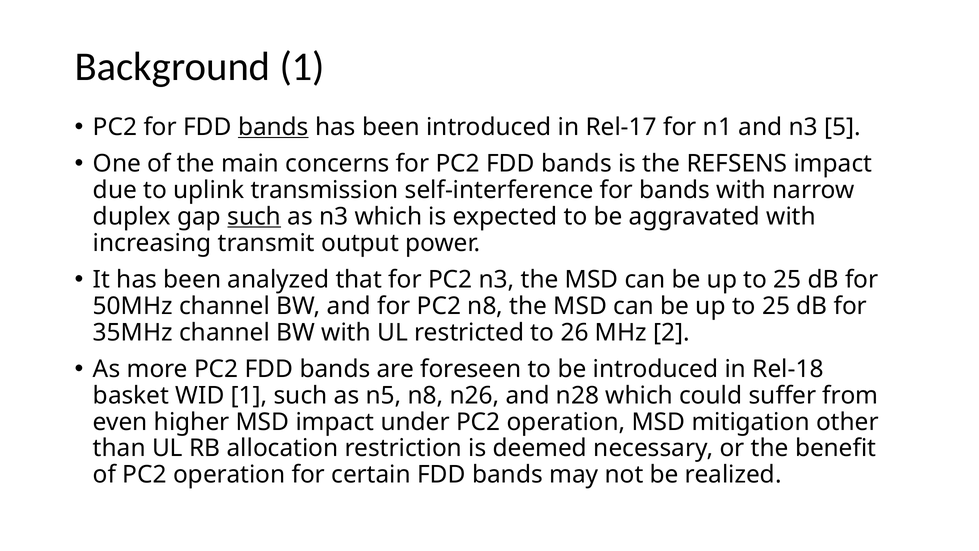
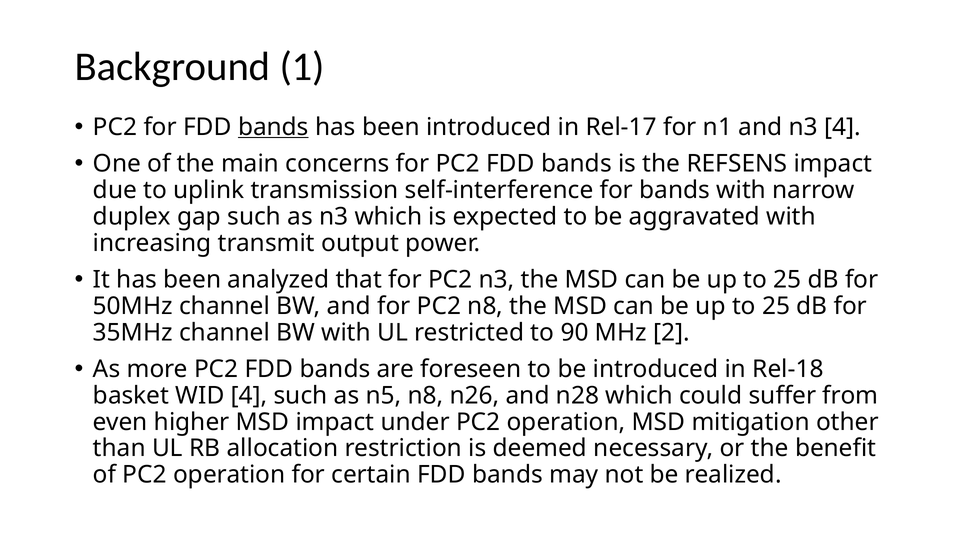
n3 5: 5 -> 4
such at (254, 216) underline: present -> none
26: 26 -> 90
WID 1: 1 -> 4
